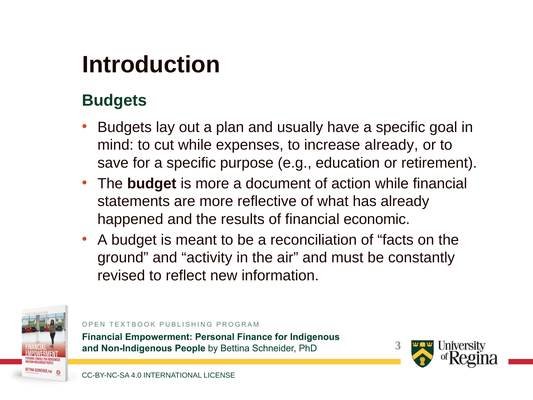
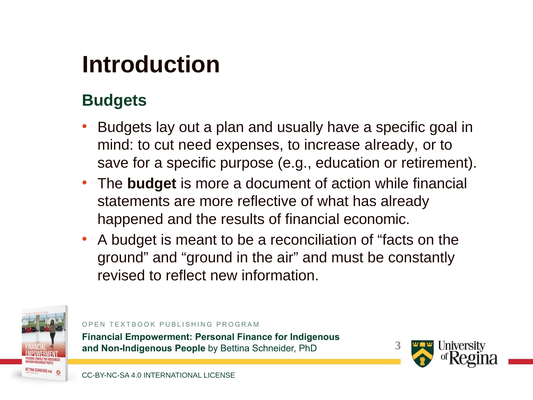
cut while: while -> need
and activity: activity -> ground
